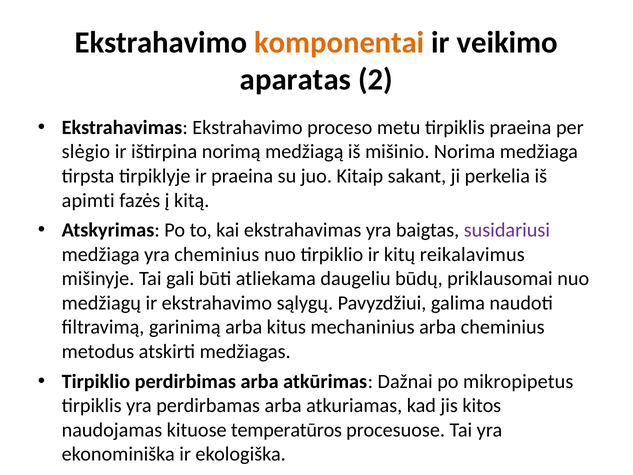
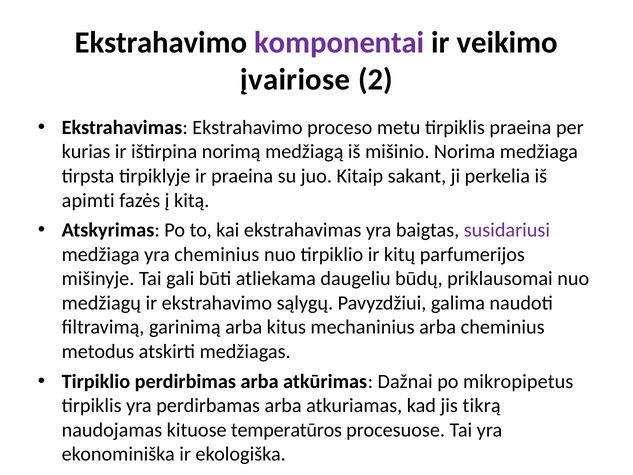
komponentai colour: orange -> purple
aparatas: aparatas -> įvairiose
slėgio: slėgio -> kurias
reikalavimus: reikalavimus -> parfumerijos
kitos: kitos -> tikrą
